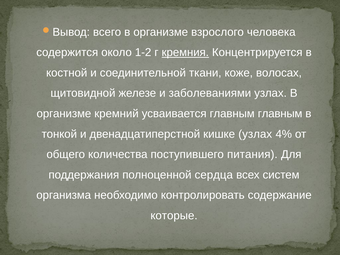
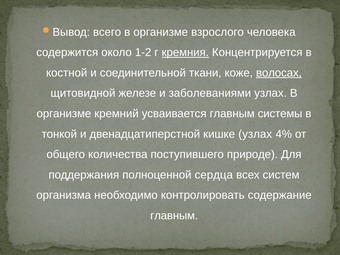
волосах underline: none -> present
главным главным: главным -> системы
питания: питания -> природе
которые at (174, 216): которые -> главным
